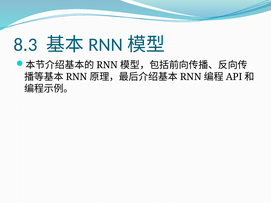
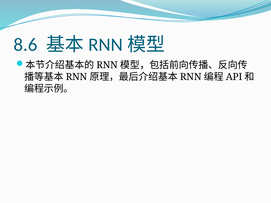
8.3: 8.3 -> 8.6
